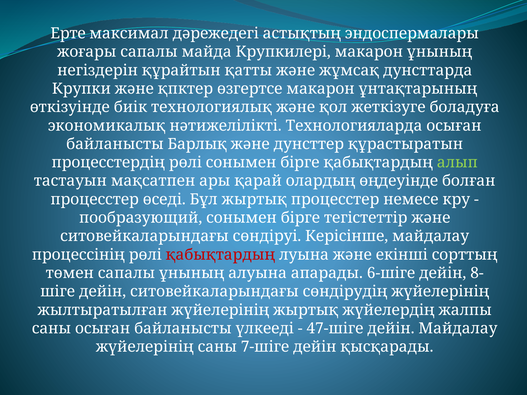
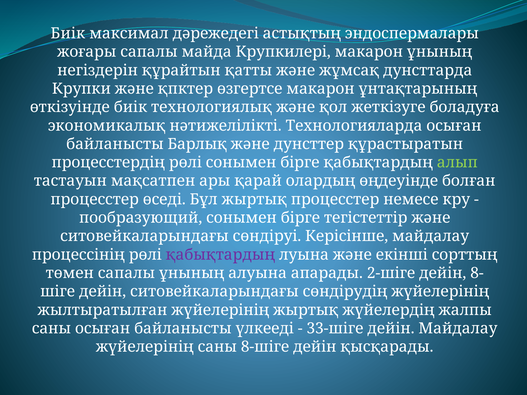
Ерте at (68, 33): Ерте -> Биiк
қабықтардың at (220, 255) colour: red -> purple
6-шiге: 6-шiге -> 2-шiге
47-шiге: 47-шiге -> 33-шiге
7-шiге: 7-шiге -> 8-шiге
